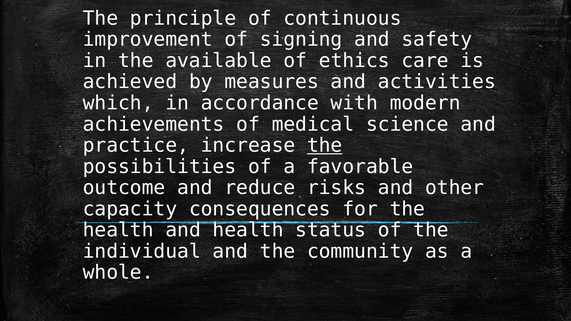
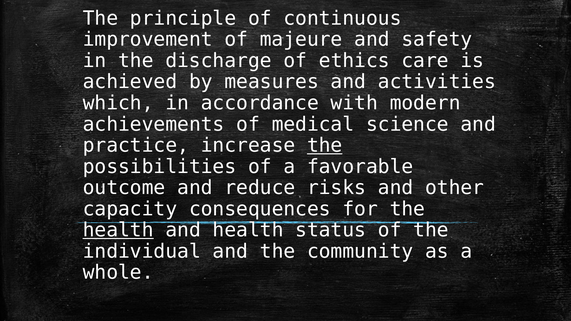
signing: signing -> majeure
available: available -> discharge
health at (118, 230) underline: none -> present
